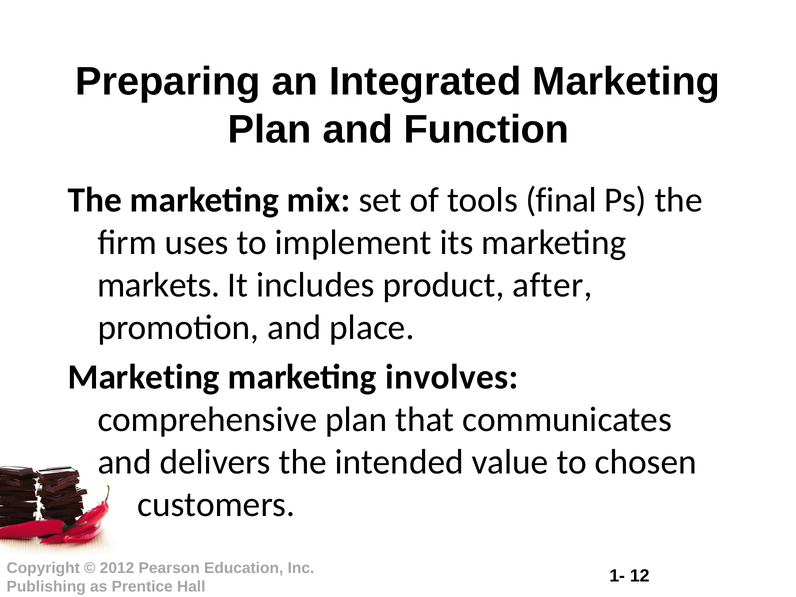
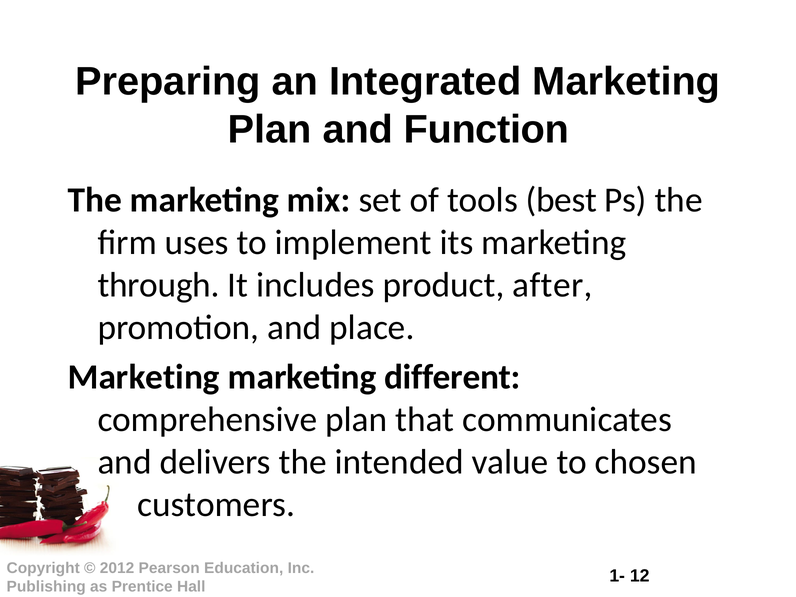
final: final -> best
markets: markets -> through
involves: involves -> different
